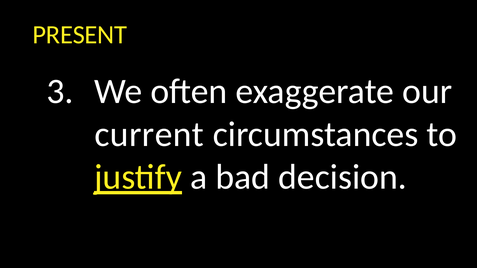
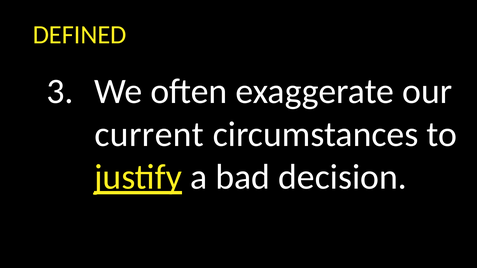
PRESENT: PRESENT -> DEFINED
